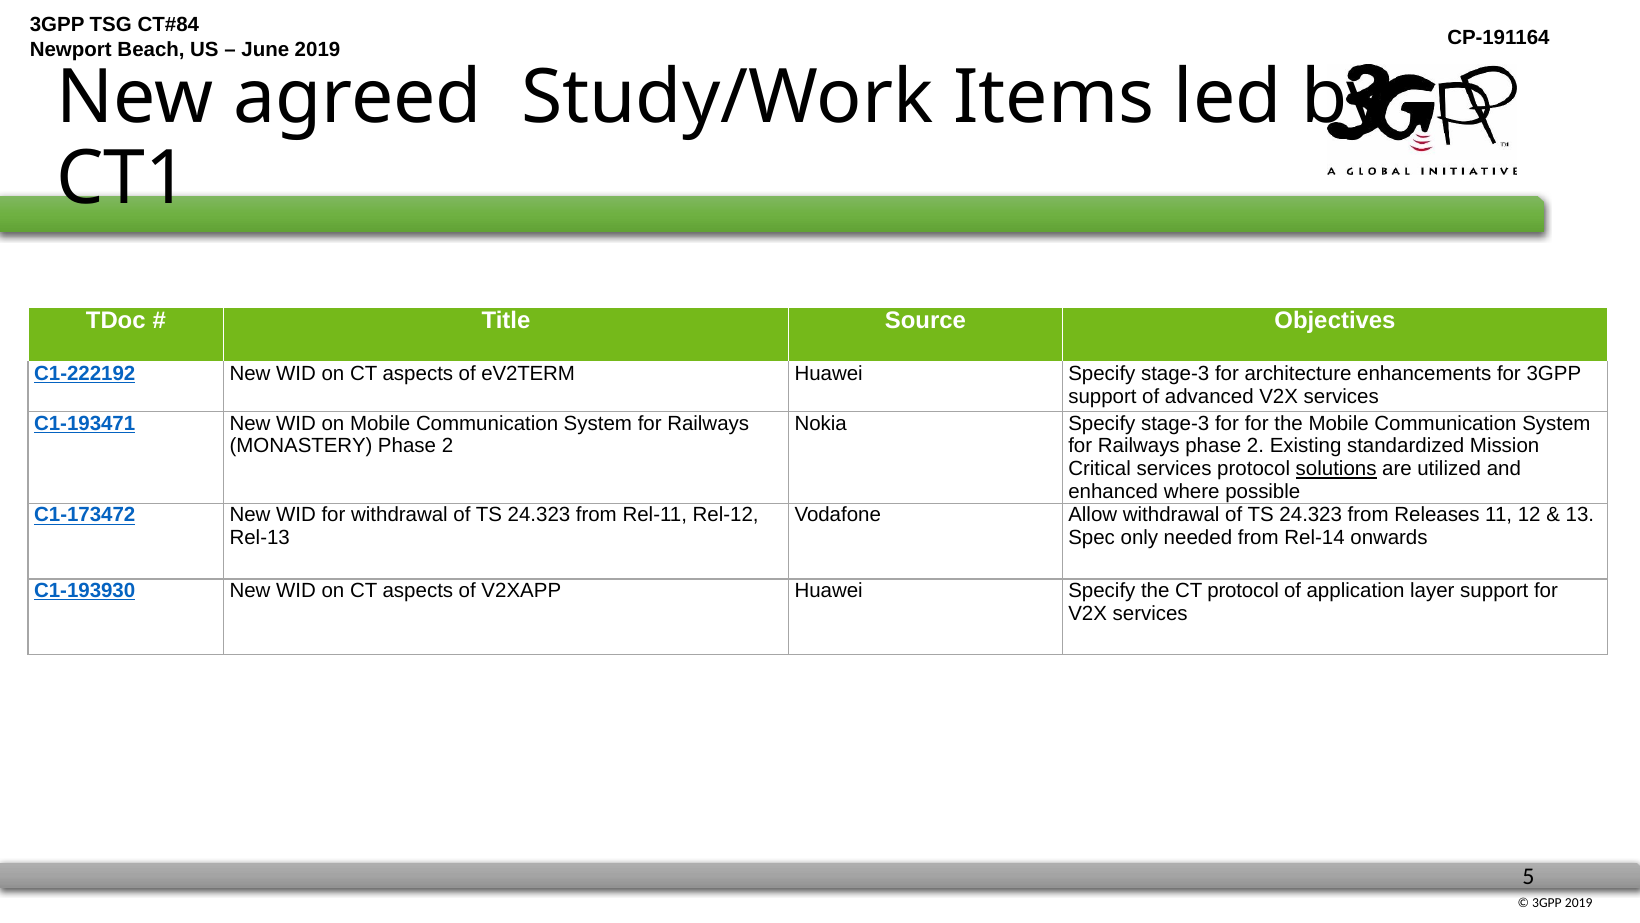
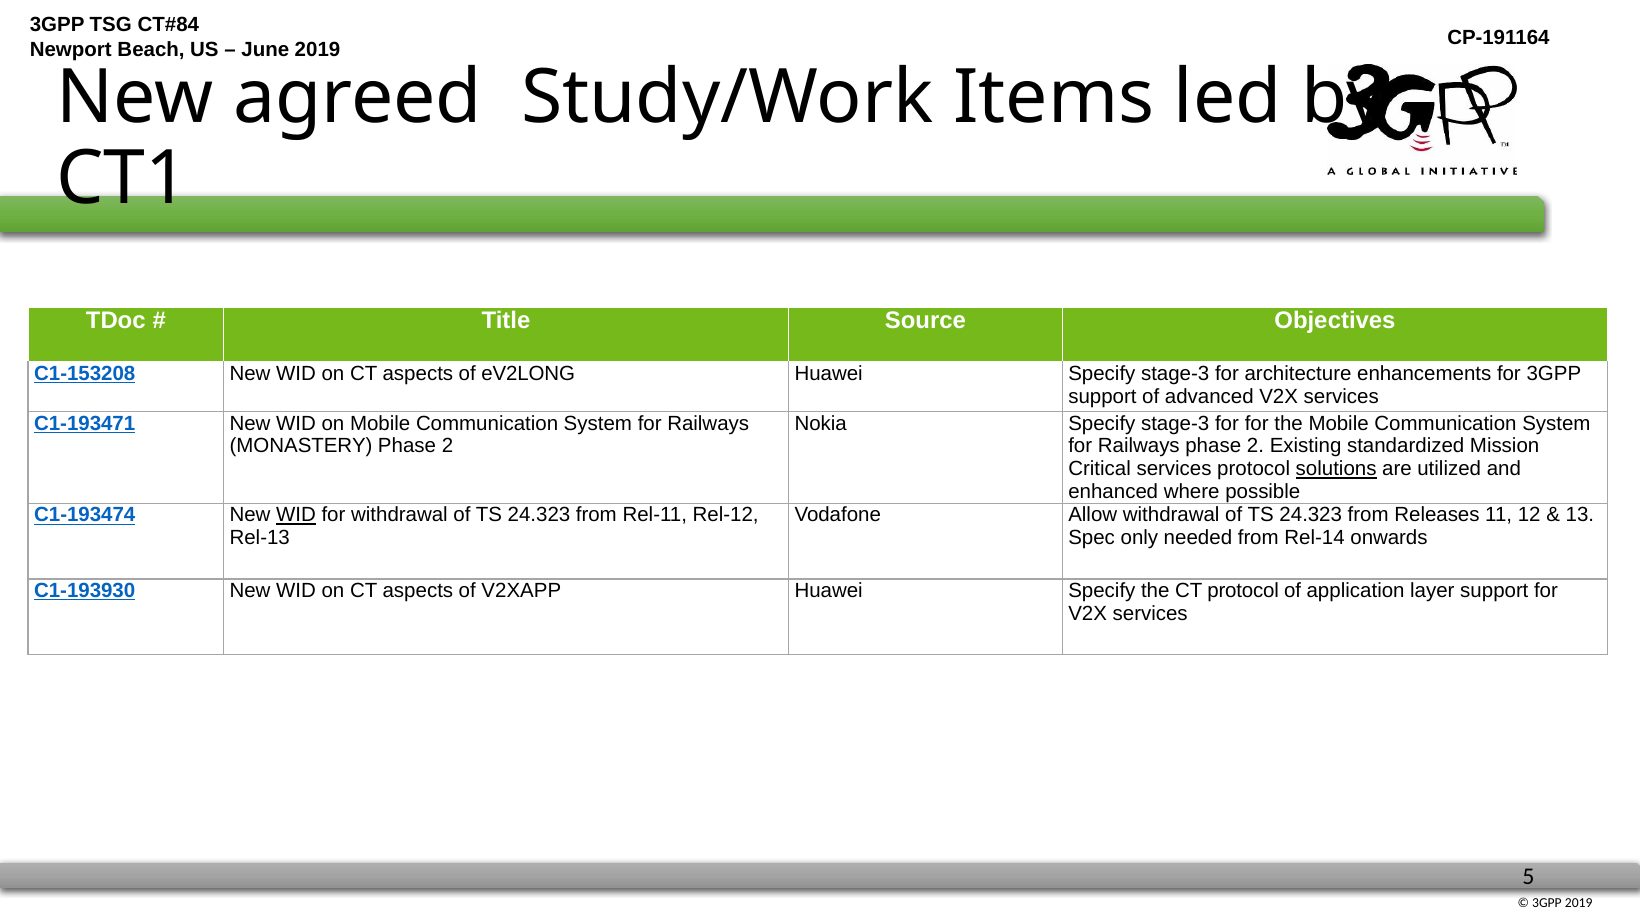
C1-222192: C1-222192 -> C1-153208
eV2TERM: eV2TERM -> eV2LONG
C1-173472: C1-173472 -> C1-193474
WID at (296, 515) underline: none -> present
